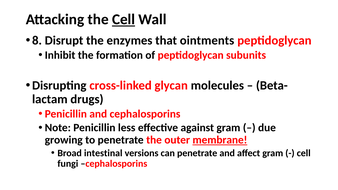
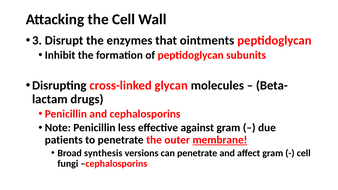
Cell at (124, 19) underline: present -> none
8: 8 -> 3
growing: growing -> patients
intestinal: intestinal -> synthesis
